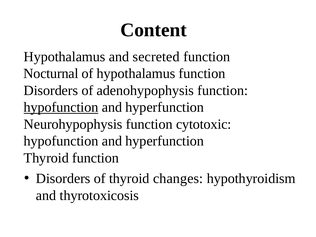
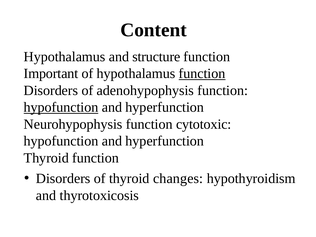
secreted: secreted -> structure
Nocturnal: Nocturnal -> Important
function at (202, 74) underline: none -> present
